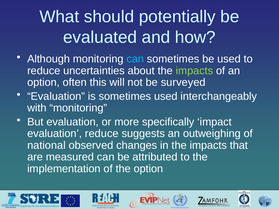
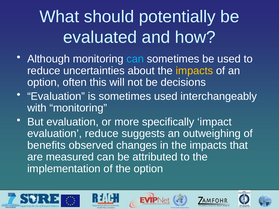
impacts at (194, 71) colour: light green -> yellow
surveyed: surveyed -> decisions
national: national -> benefits
